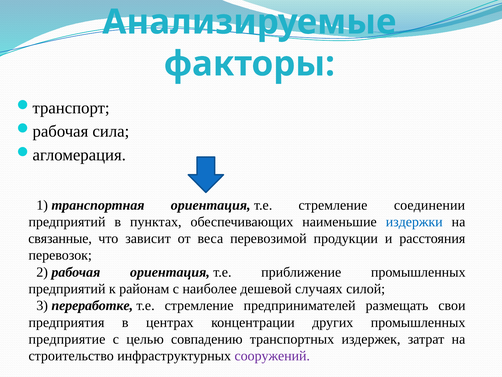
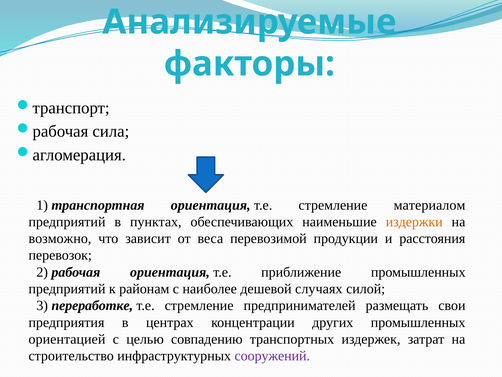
соединении: соединении -> материалом
издержки colour: blue -> orange
связанные: связанные -> возможно
предприятие: предприятие -> ориентацией
